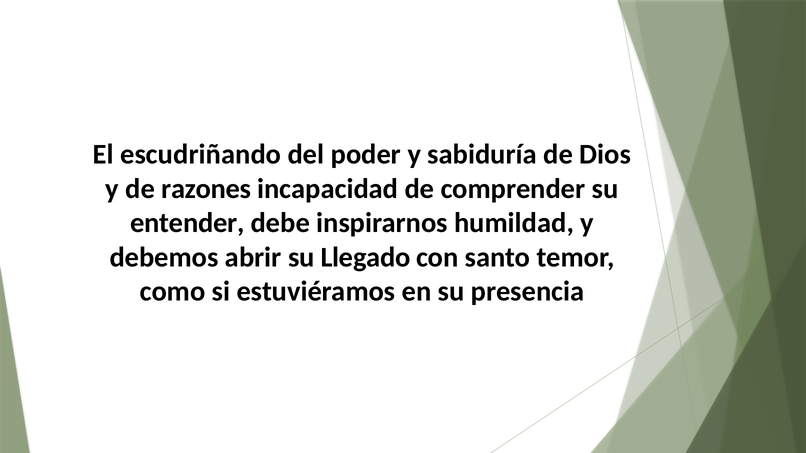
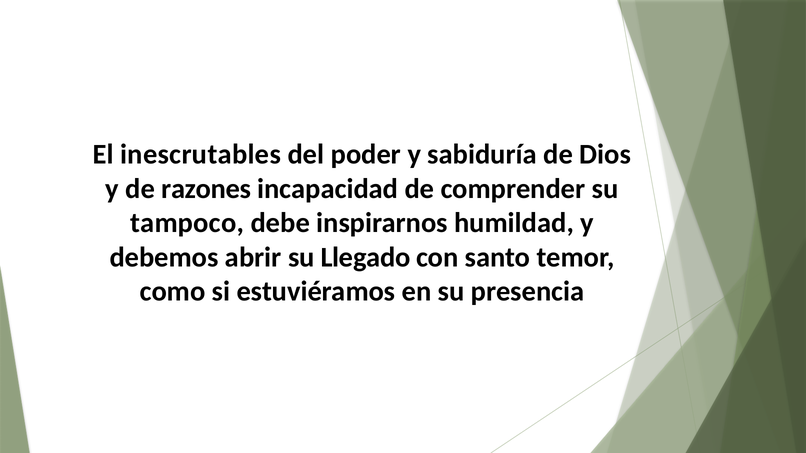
escudriñando: escudriñando -> inescrutables
entender: entender -> tampoco
